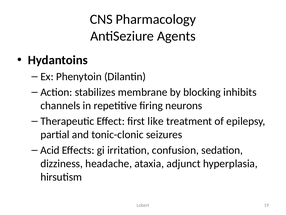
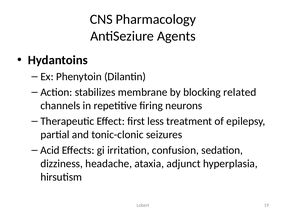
inhibits: inhibits -> related
like: like -> less
